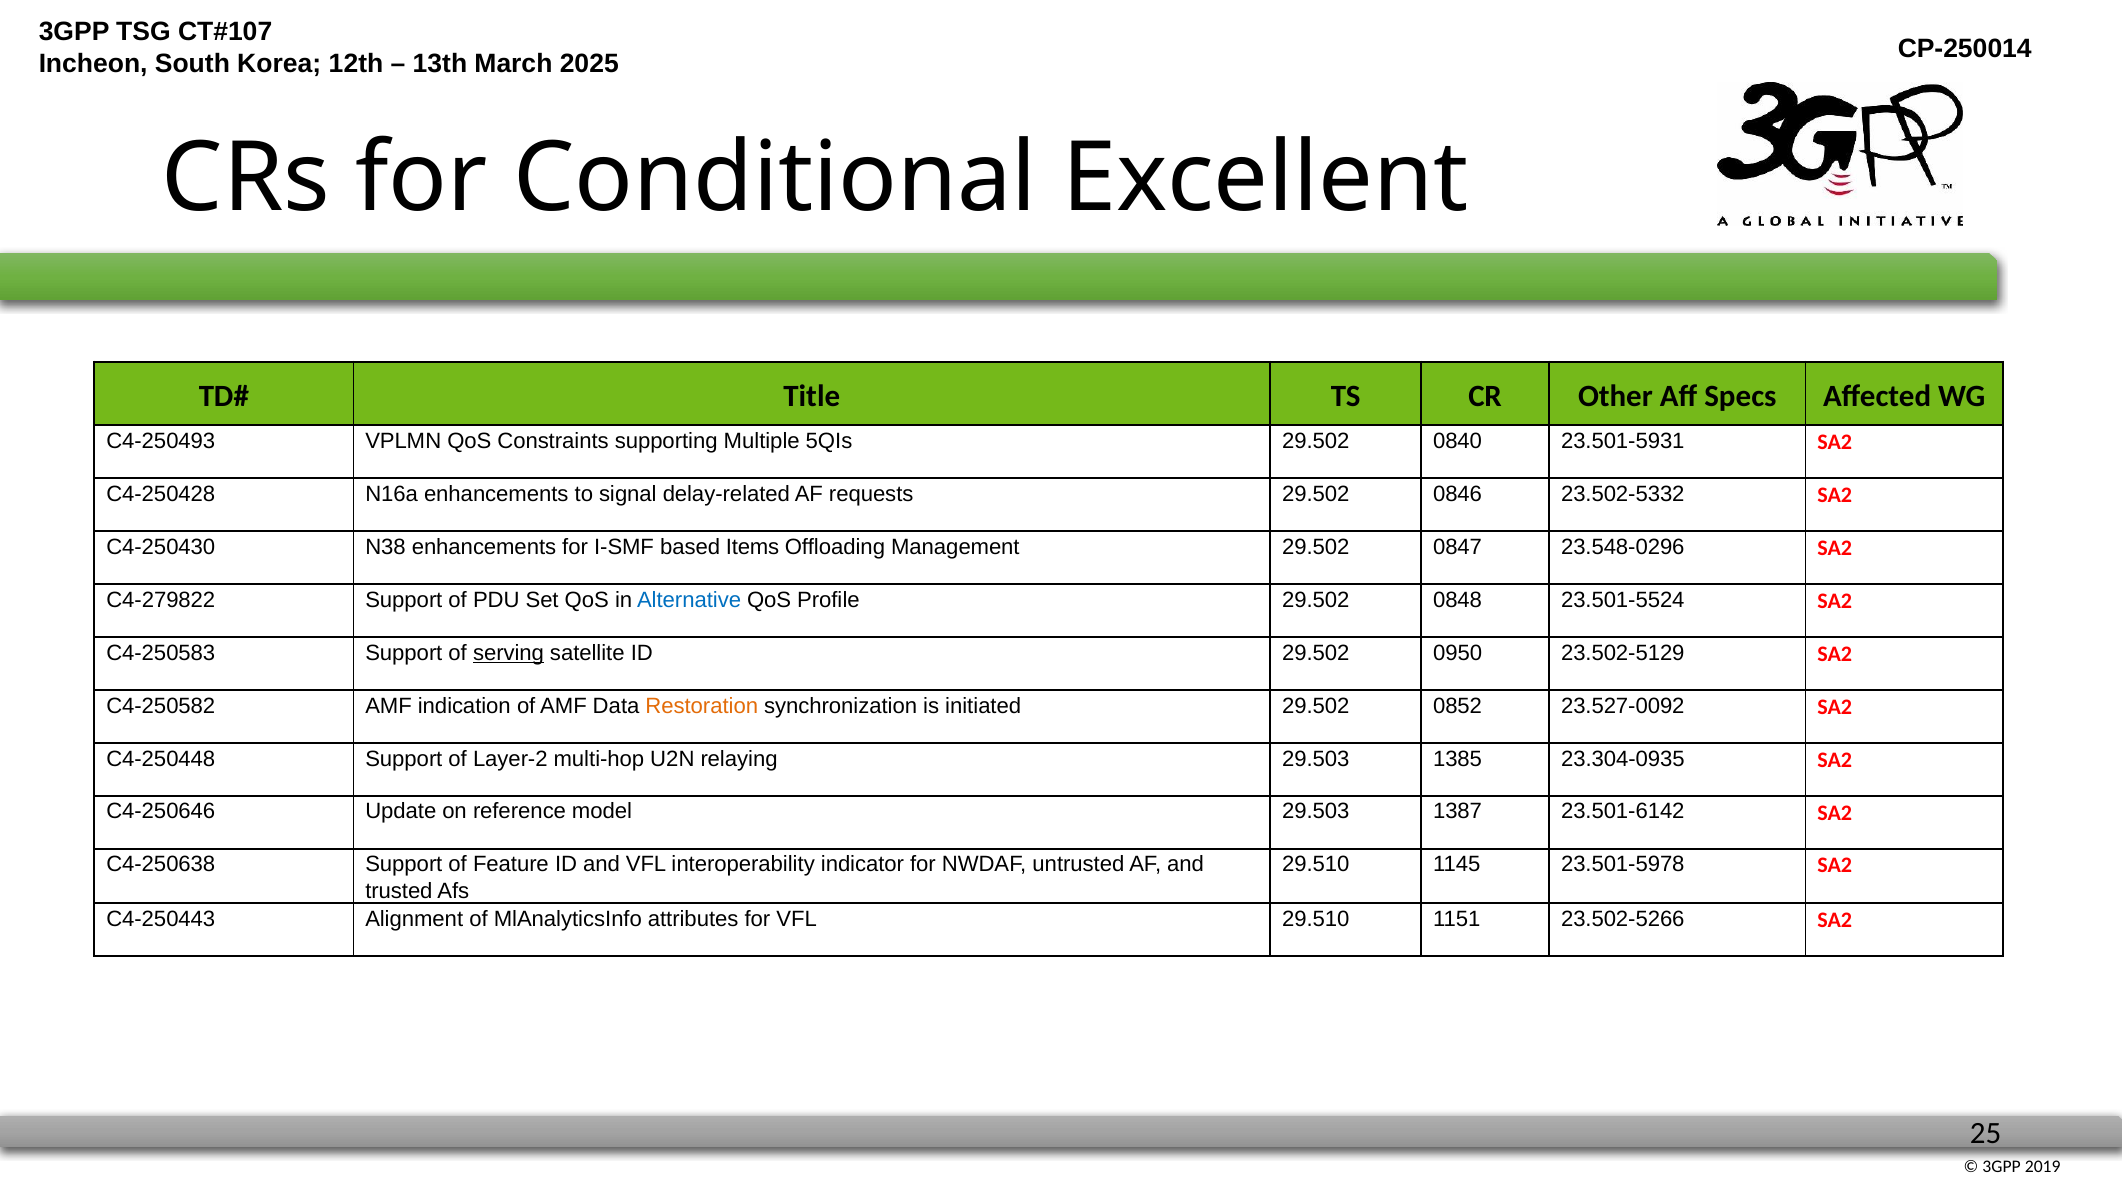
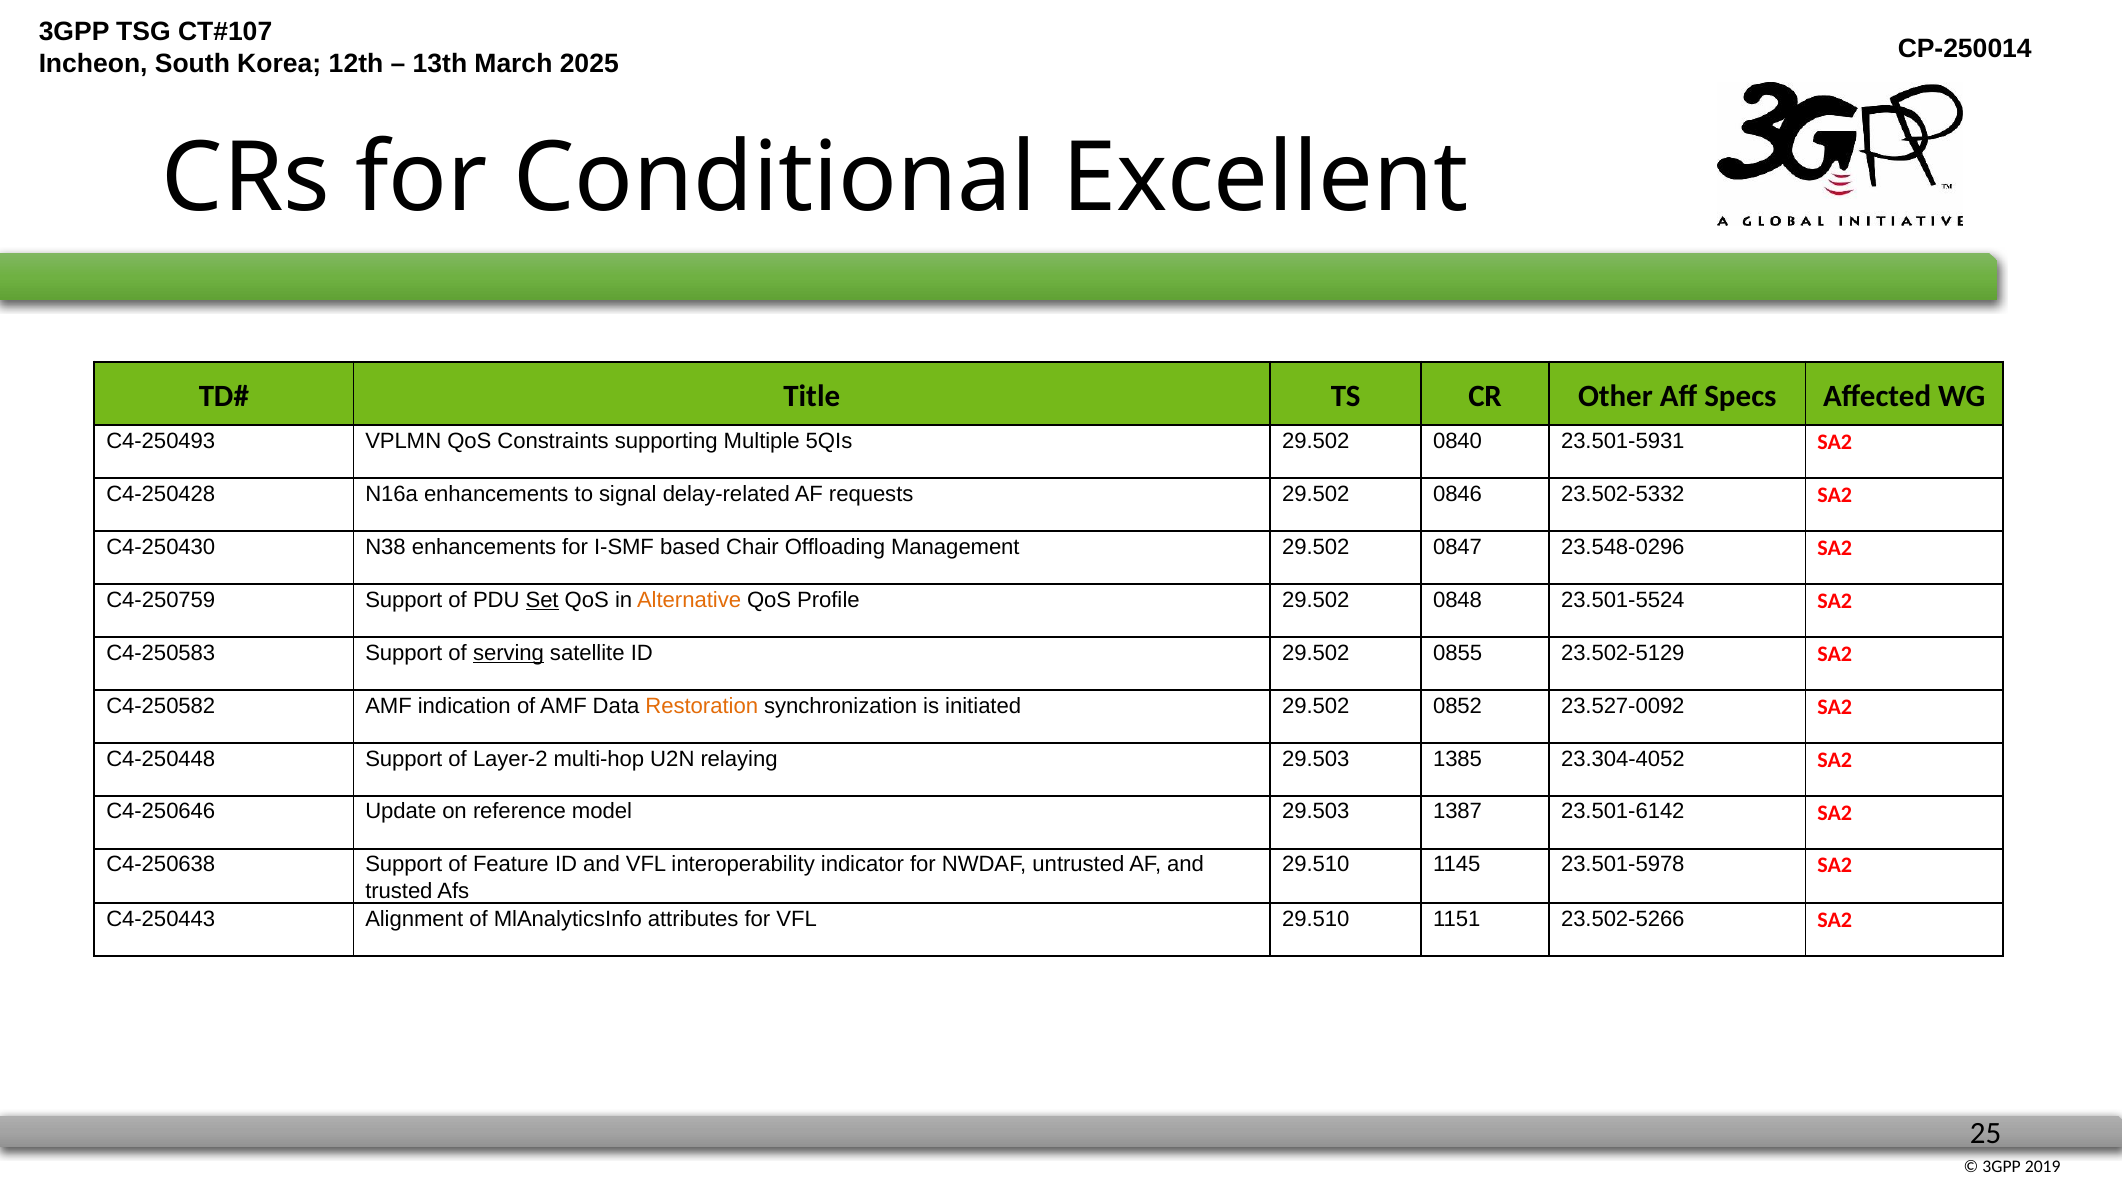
Items: Items -> Chair
C4-279822: C4-279822 -> C4-250759
Set underline: none -> present
Alternative colour: blue -> orange
0950: 0950 -> 0855
23.304-0935: 23.304-0935 -> 23.304-4052
